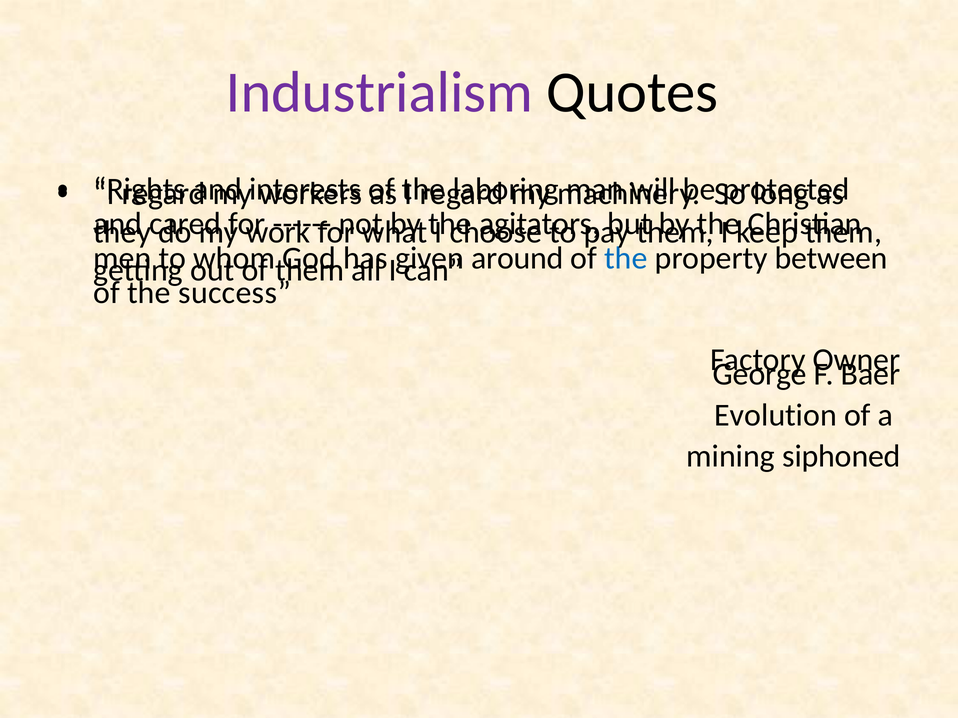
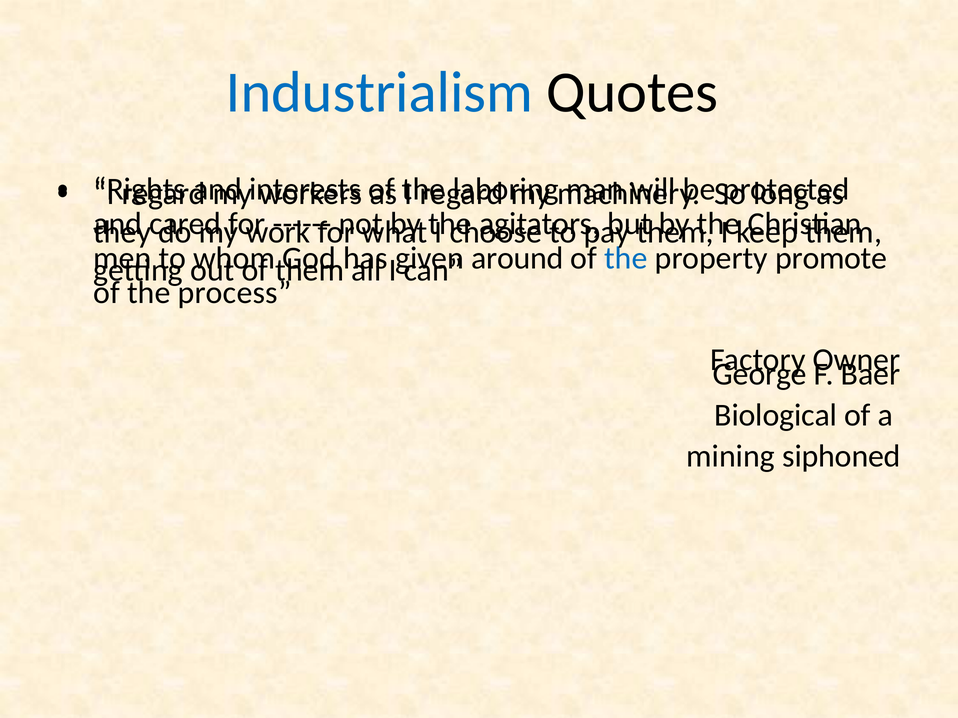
Industrialism colour: purple -> blue
between: between -> promote
success: success -> process
Evolution: Evolution -> Biological
